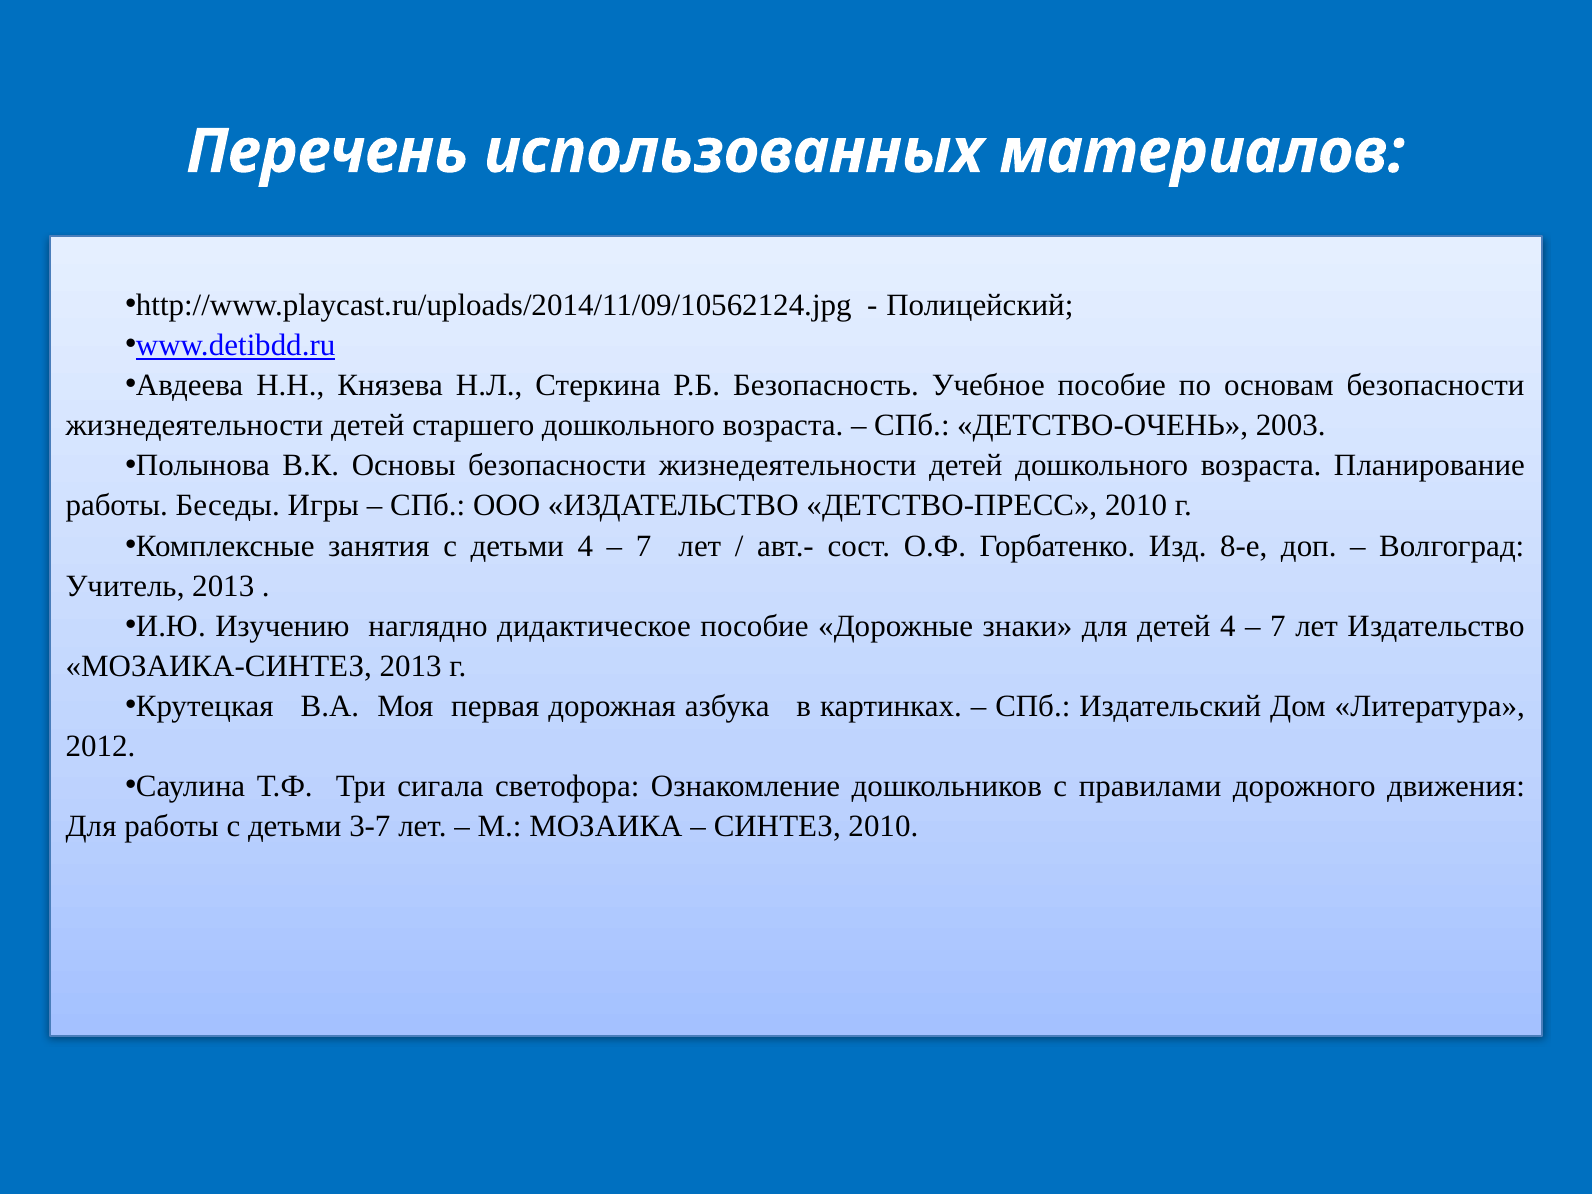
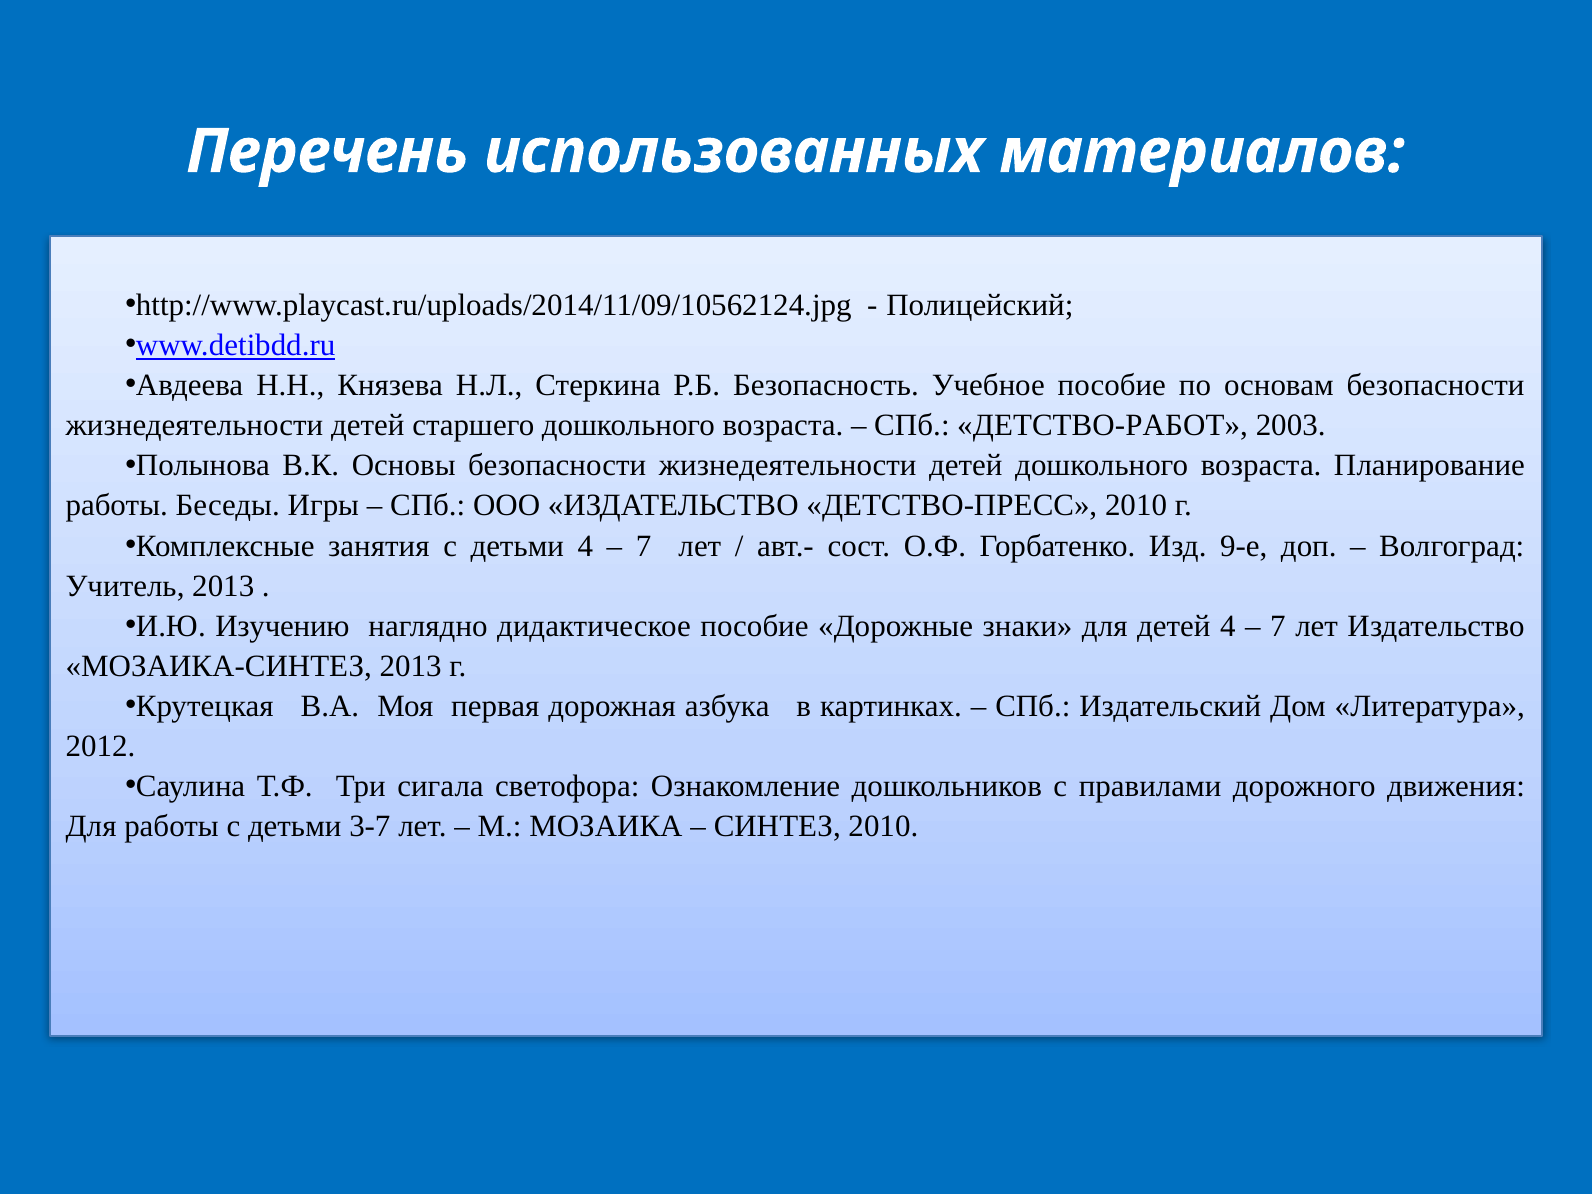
ДЕТСТВО-ОЧЕНЬ: ДЕТСТВО-ОЧЕНЬ -> ДЕТСТВО-РАБОТ
8-е: 8-е -> 9-е
